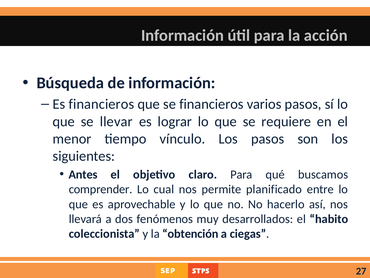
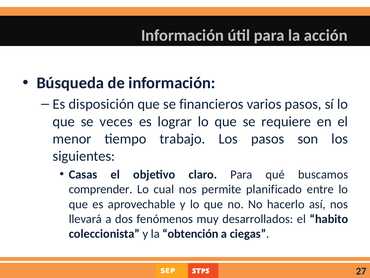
Es financieros: financieros -> disposición
llevar: llevar -> veces
vínculo: vínculo -> trabajo
Antes: Antes -> Casas
